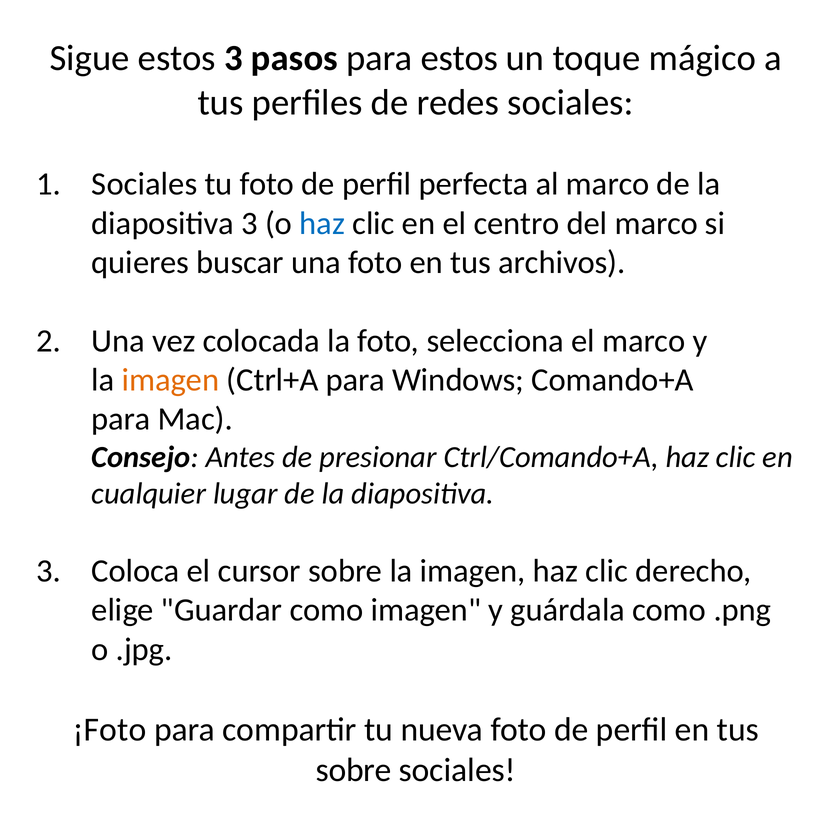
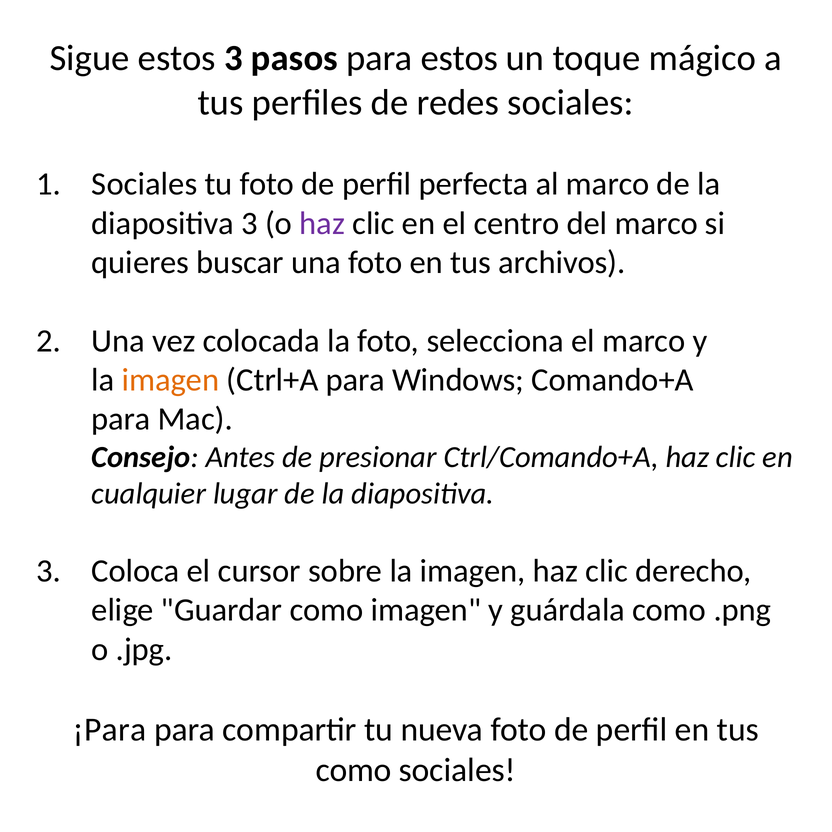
haz at (322, 223) colour: blue -> purple
¡Foto: ¡Foto -> ¡Para
sobre at (354, 770): sobre -> como
